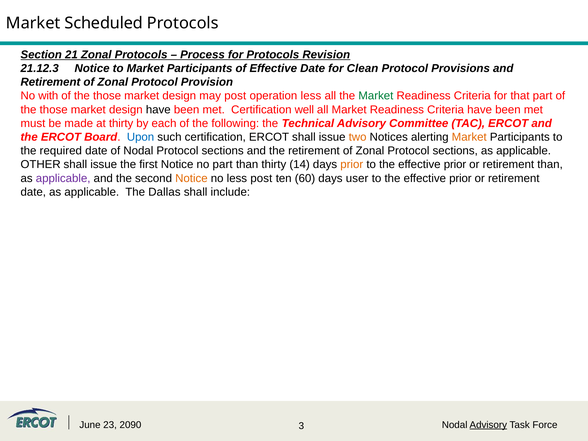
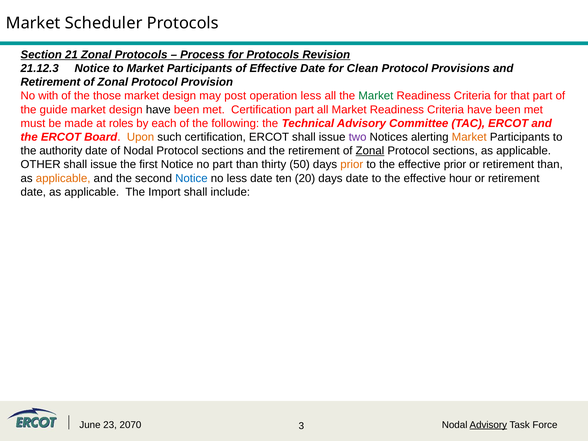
Scheduled: Scheduled -> Scheduler
those at (54, 110): those -> guide
Certification well: well -> part
at thirty: thirty -> roles
Upon colour: blue -> orange
two colour: orange -> purple
required: required -> authority
Zonal at (370, 151) underline: none -> present
14: 14 -> 50
applicable at (63, 178) colour: purple -> orange
Notice at (191, 178) colour: orange -> blue
less post: post -> date
60: 60 -> 20
days user: user -> date
prior at (460, 178): prior -> hour
Dallas: Dallas -> Import
2090: 2090 -> 2070
